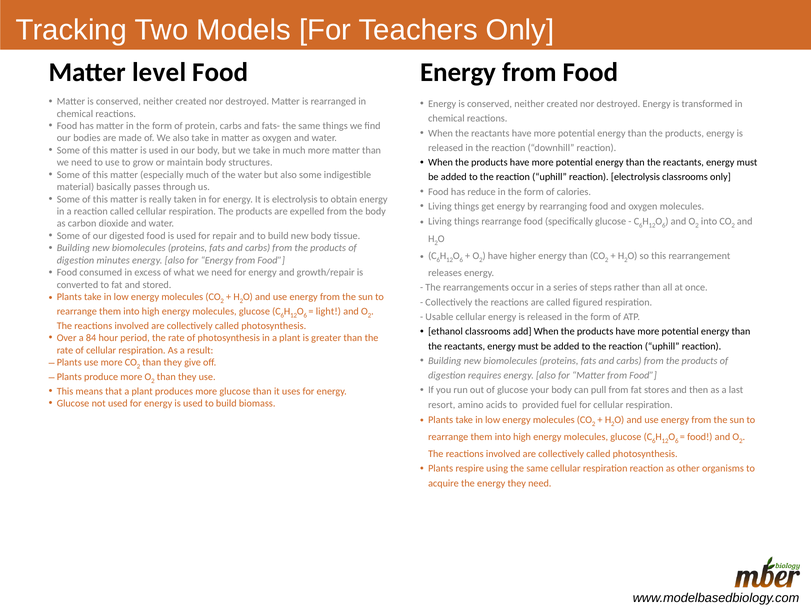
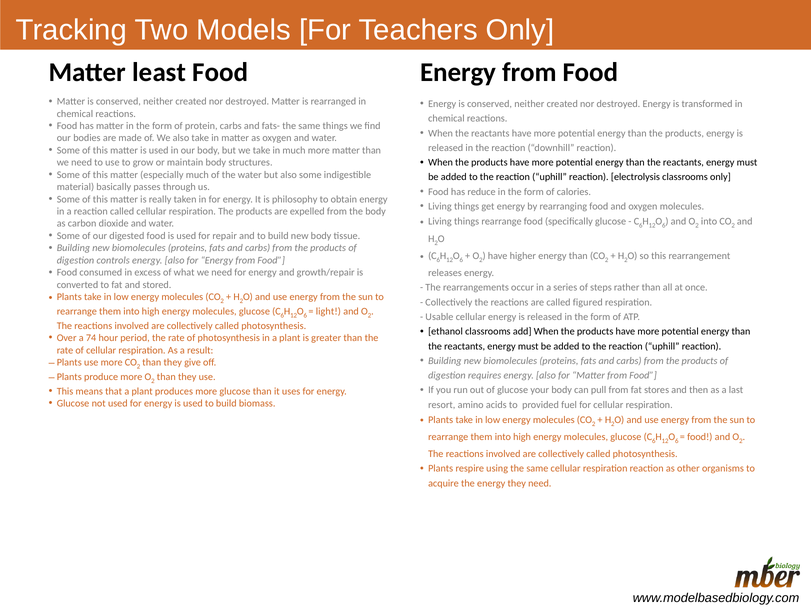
level: level -> least
is electrolysis: electrolysis -> philosophy
minutes: minutes -> controls
84: 84 -> 74
